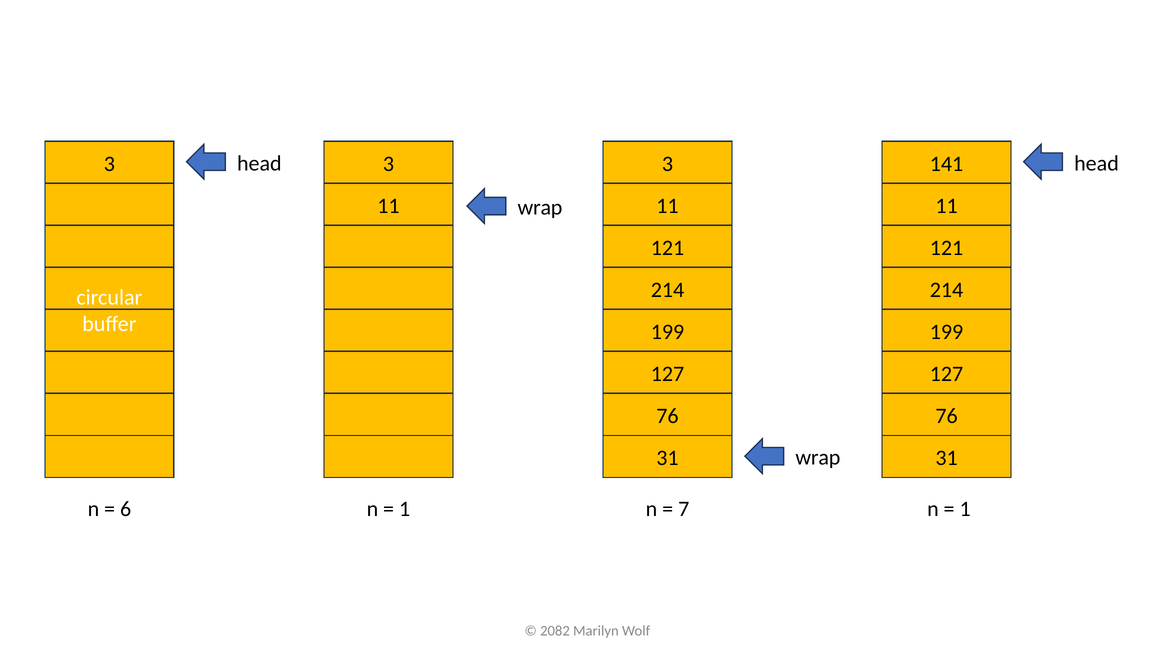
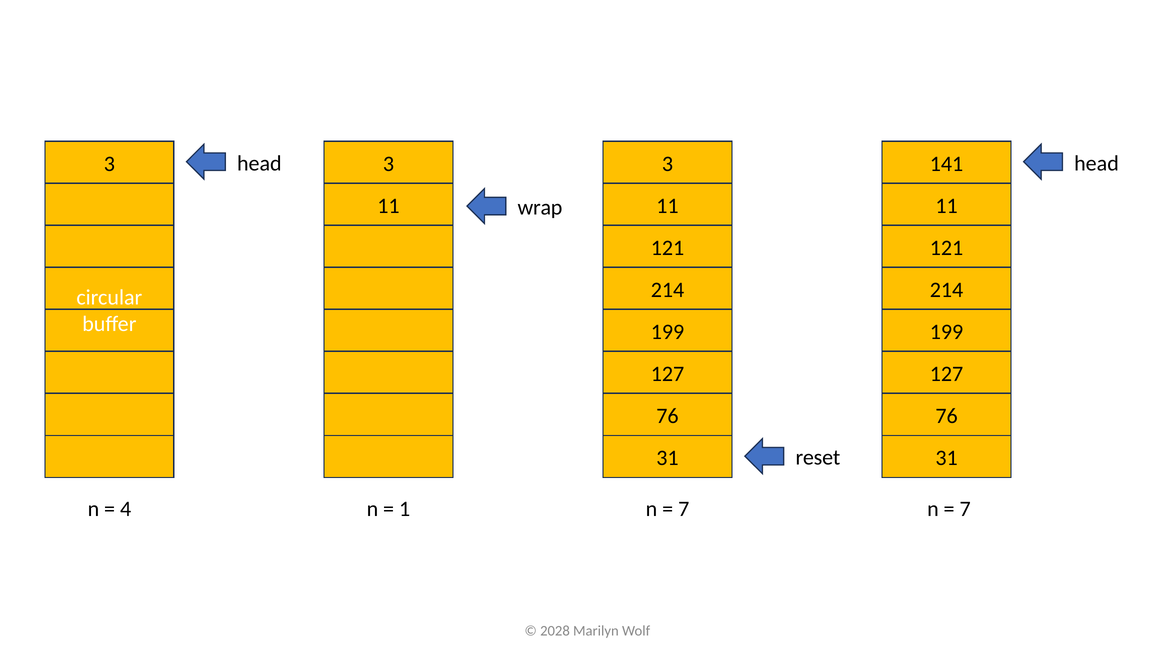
31 wrap: wrap -> reset
6: 6 -> 4
1 at (965, 509): 1 -> 7
2082: 2082 -> 2028
